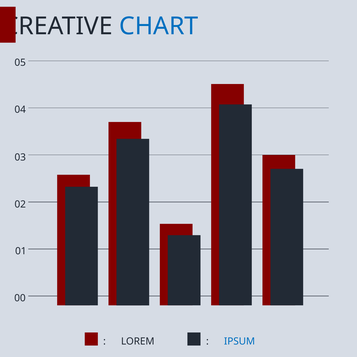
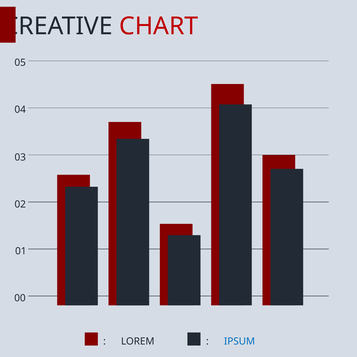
CHART colour: blue -> red
